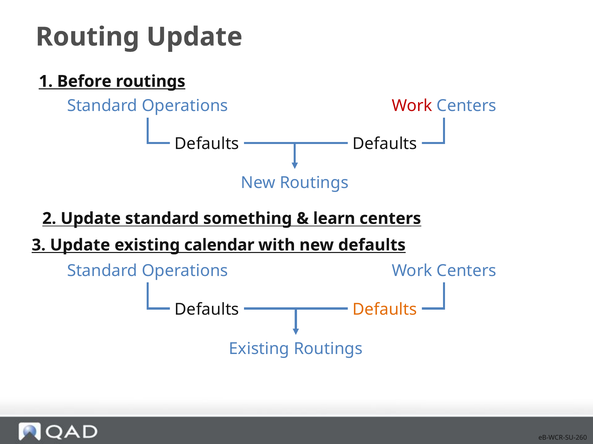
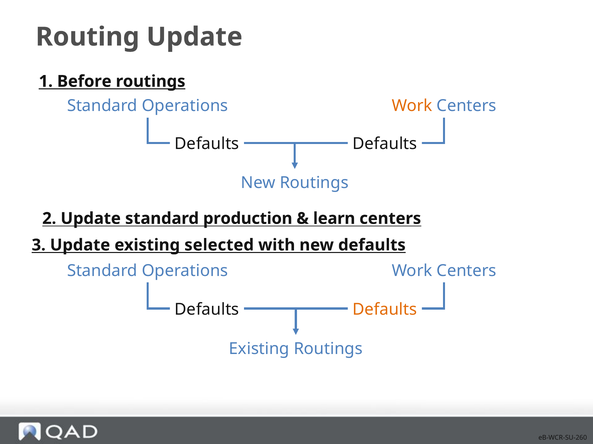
Work at (412, 106) colour: red -> orange
something: something -> production
calendar: calendar -> selected
